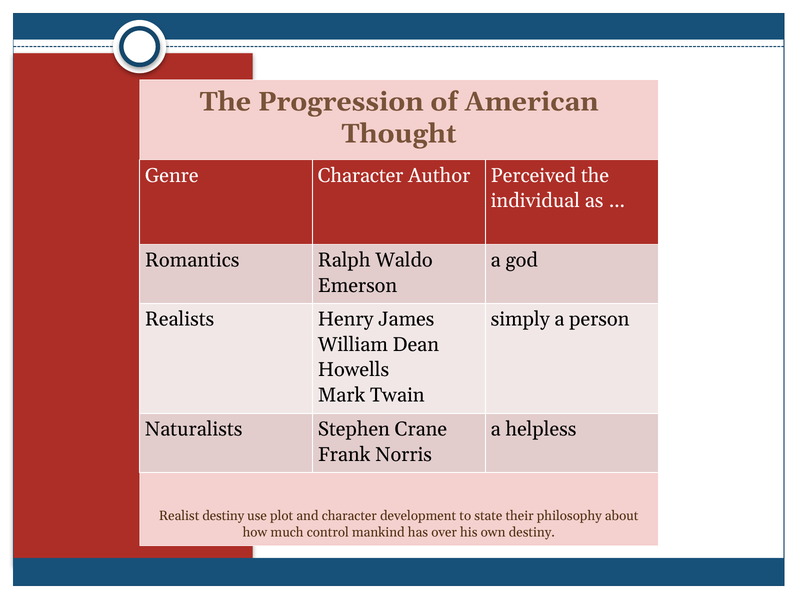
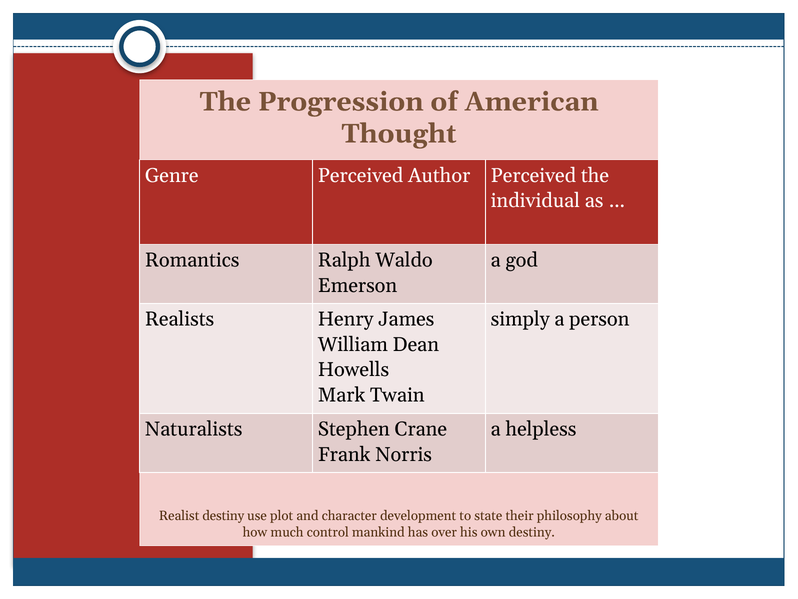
Genre Character: Character -> Perceived
